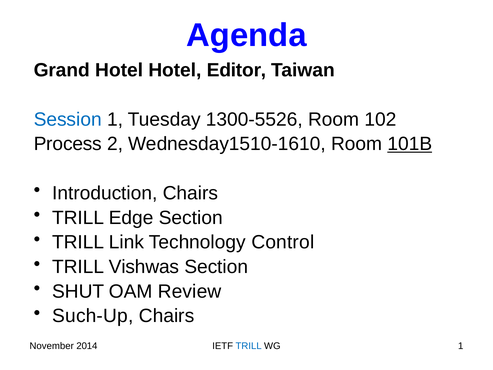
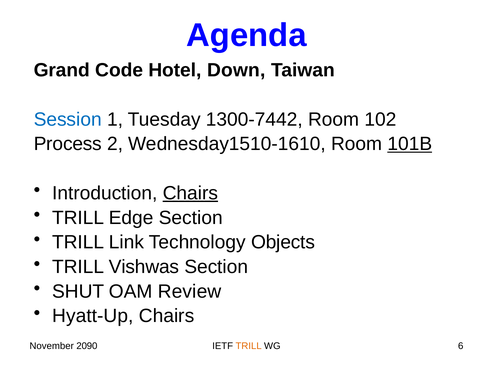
Grand Hotel: Hotel -> Code
Editor: Editor -> Down
1300-5526: 1300-5526 -> 1300-7442
Chairs at (190, 193) underline: none -> present
Control: Control -> Objects
Such-Up: Such-Up -> Hyatt-Up
2014: 2014 -> 2090
TRILL at (249, 346) colour: blue -> orange
WG 1: 1 -> 6
